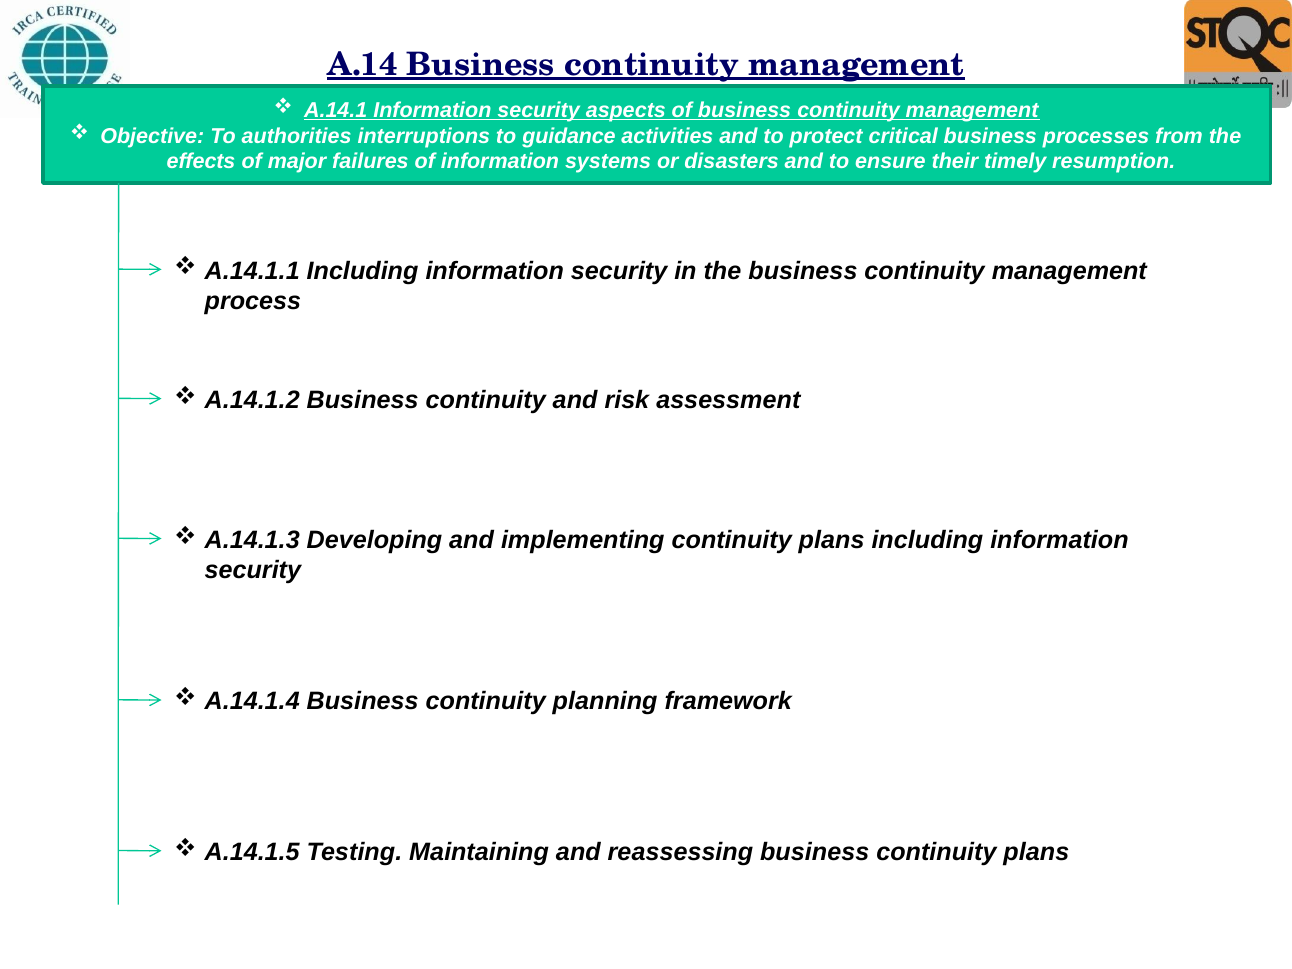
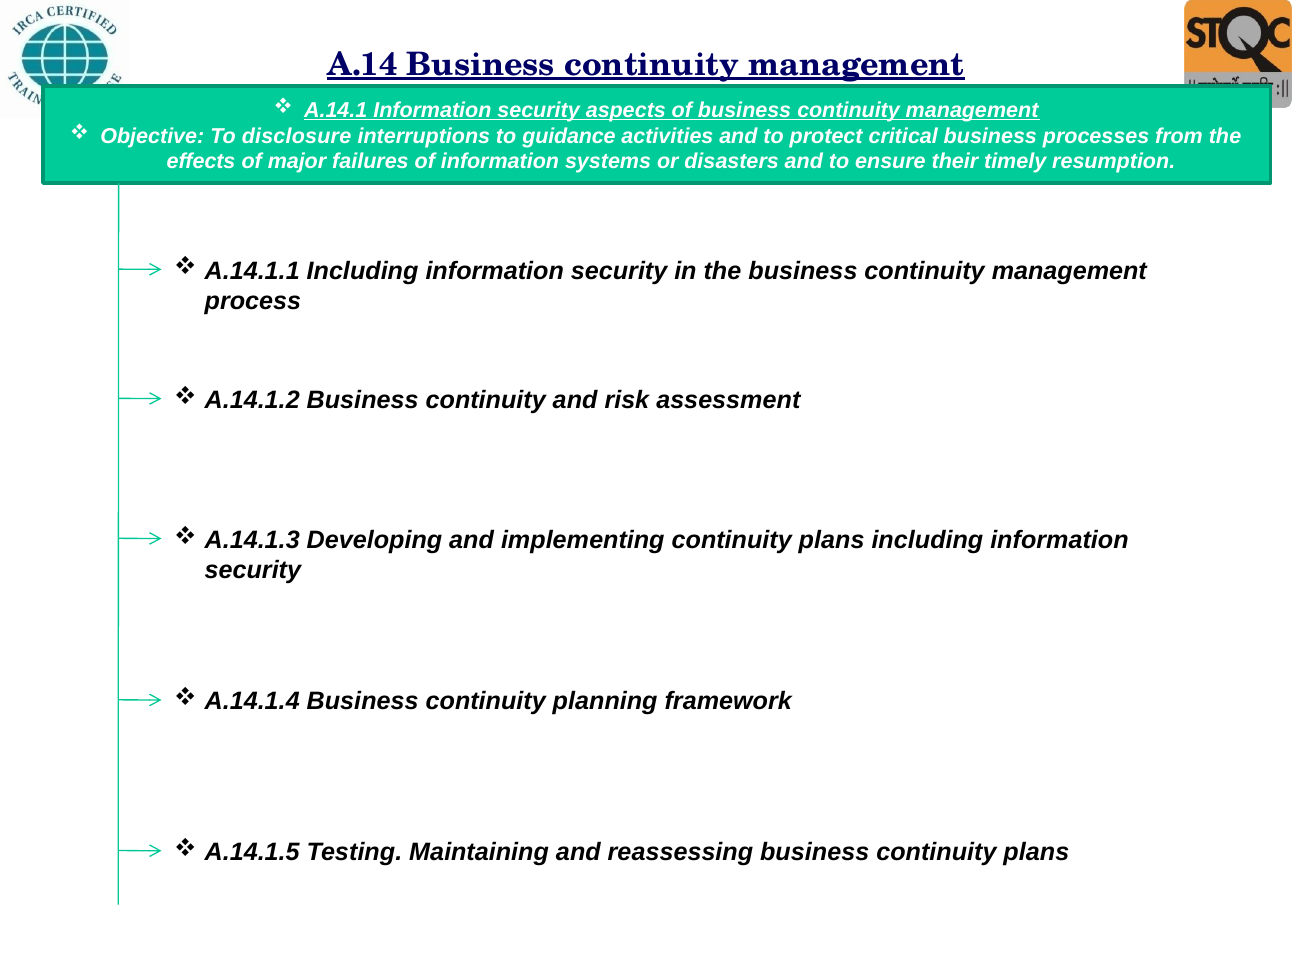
authorities: authorities -> disclosure
